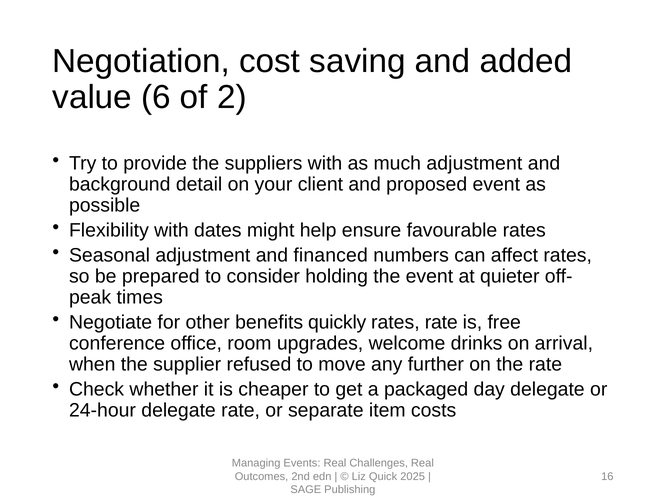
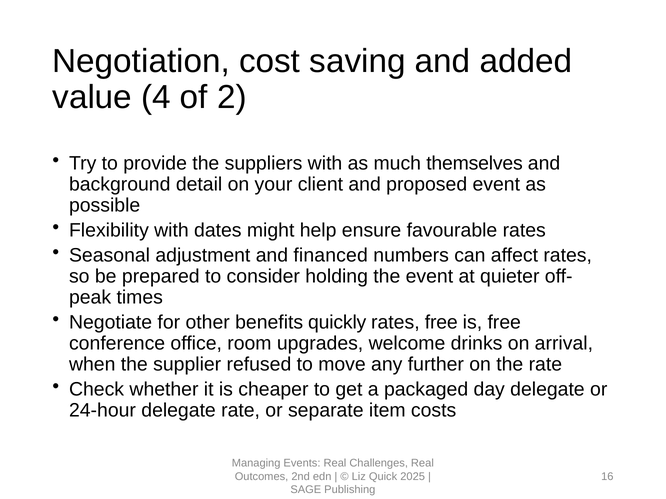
6: 6 -> 4
much adjustment: adjustment -> themselves
rates rate: rate -> free
